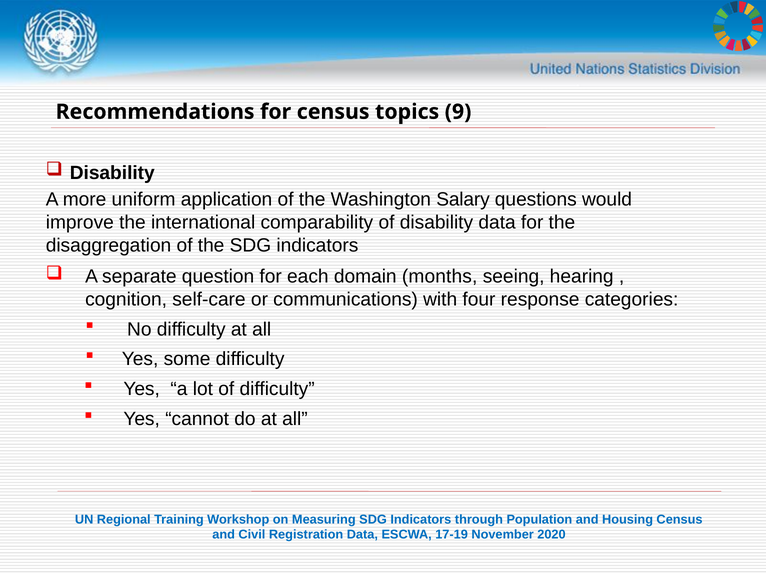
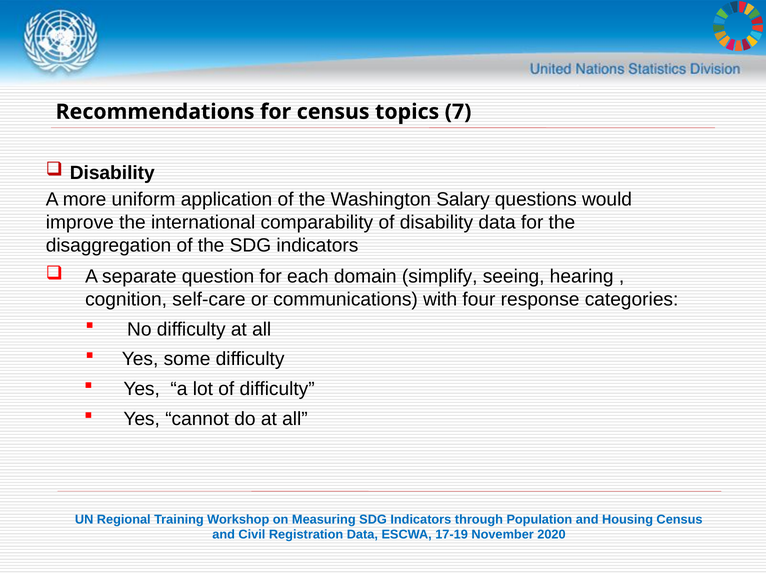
9: 9 -> 7
months: months -> simplify
